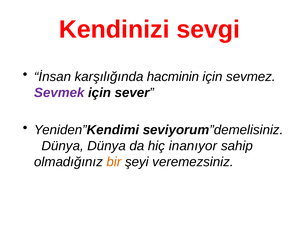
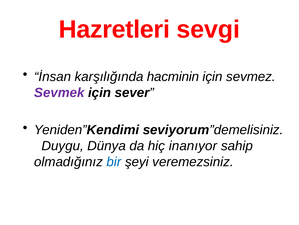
Kendinizi: Kendinizi -> Hazretleri
Dünya at (63, 146): Dünya -> Duygu
bir colour: orange -> blue
